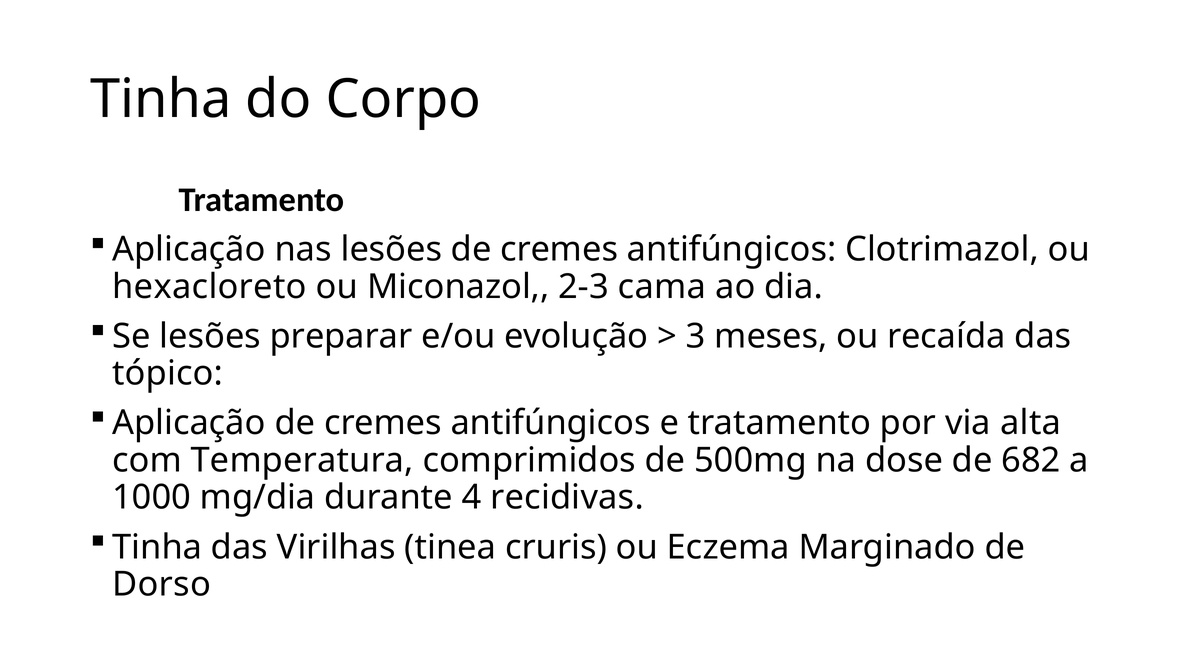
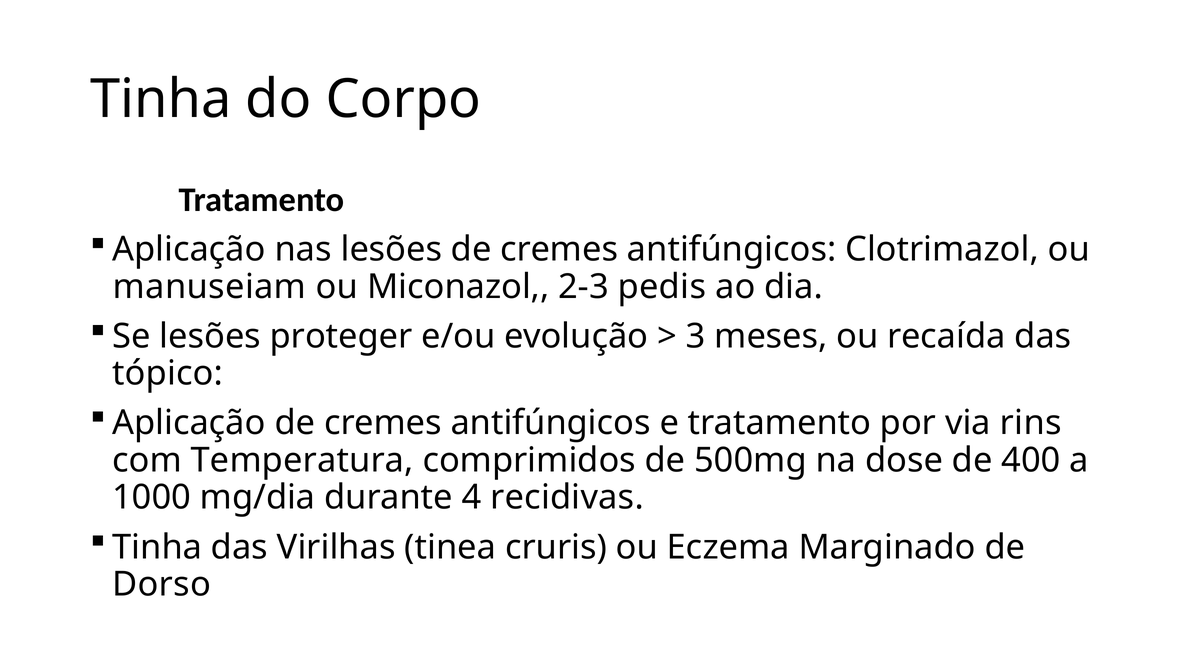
hexacloreto: hexacloreto -> manuseiam
cama: cama -> pedis
preparar: preparar -> proteger
alta: alta -> rins
682: 682 -> 400
